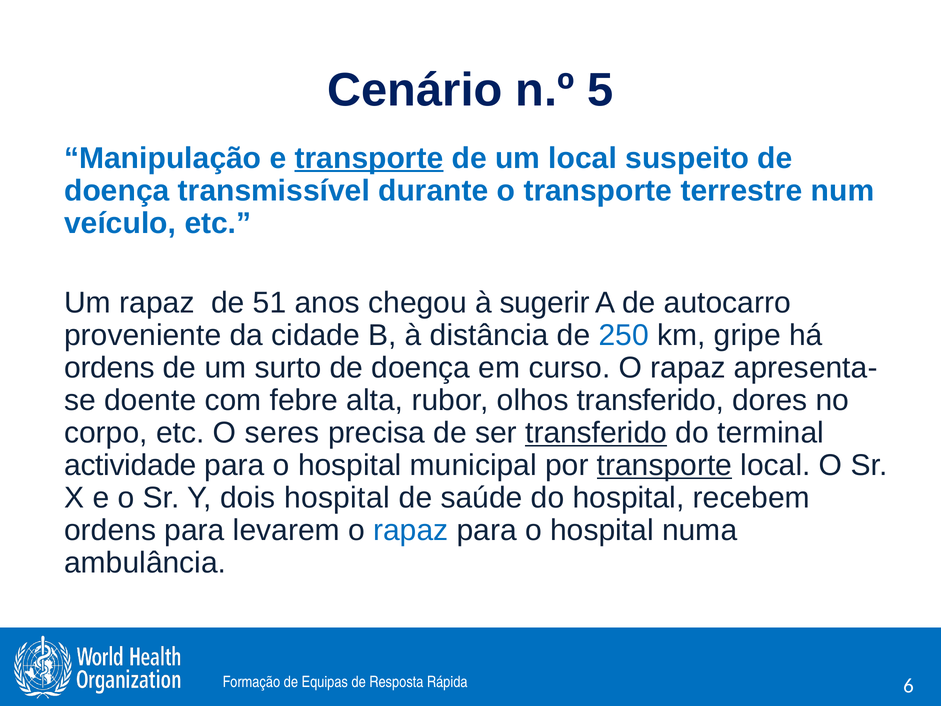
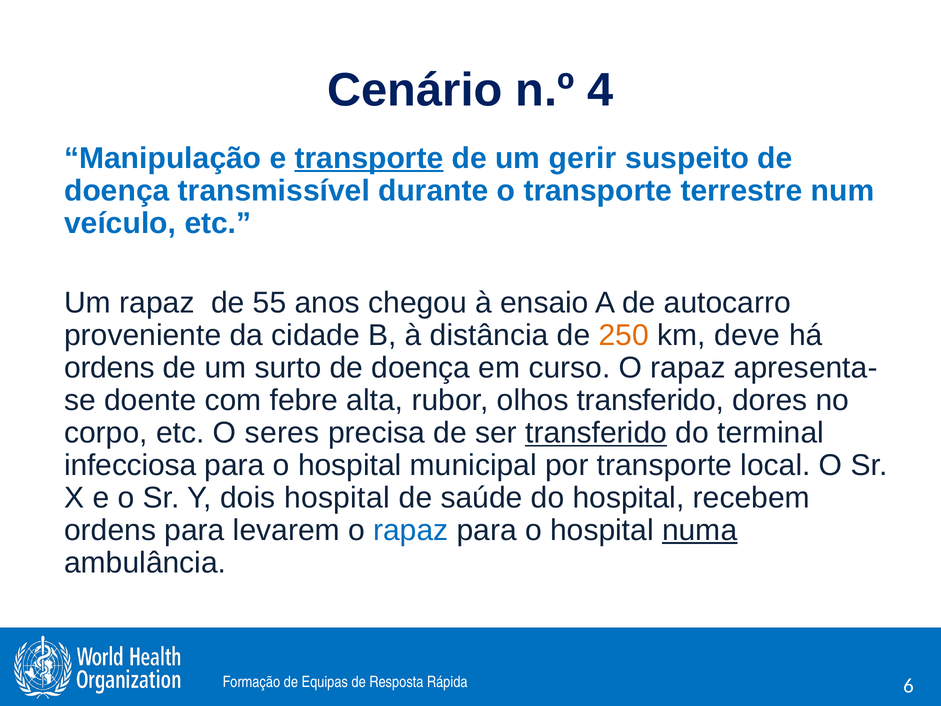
5: 5 -> 4
um local: local -> gerir
51: 51 -> 55
sugerir: sugerir -> ensaio
250 colour: blue -> orange
gripe: gripe -> deve
actividade: actividade -> infecciosa
transporte at (665, 465) underline: present -> none
numa underline: none -> present
